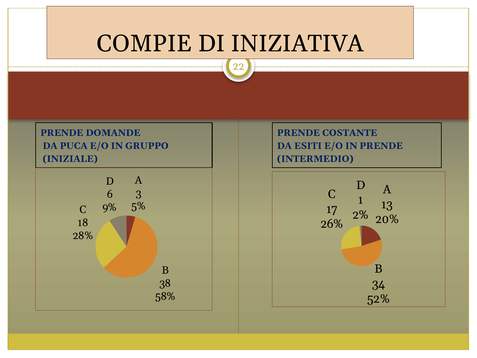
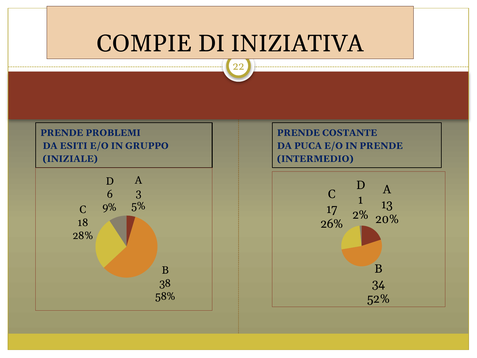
DOMANDE: DOMANDE -> PROBLEMI
PUCA: PUCA -> ESITI
ESITI: ESITI -> PUCA
